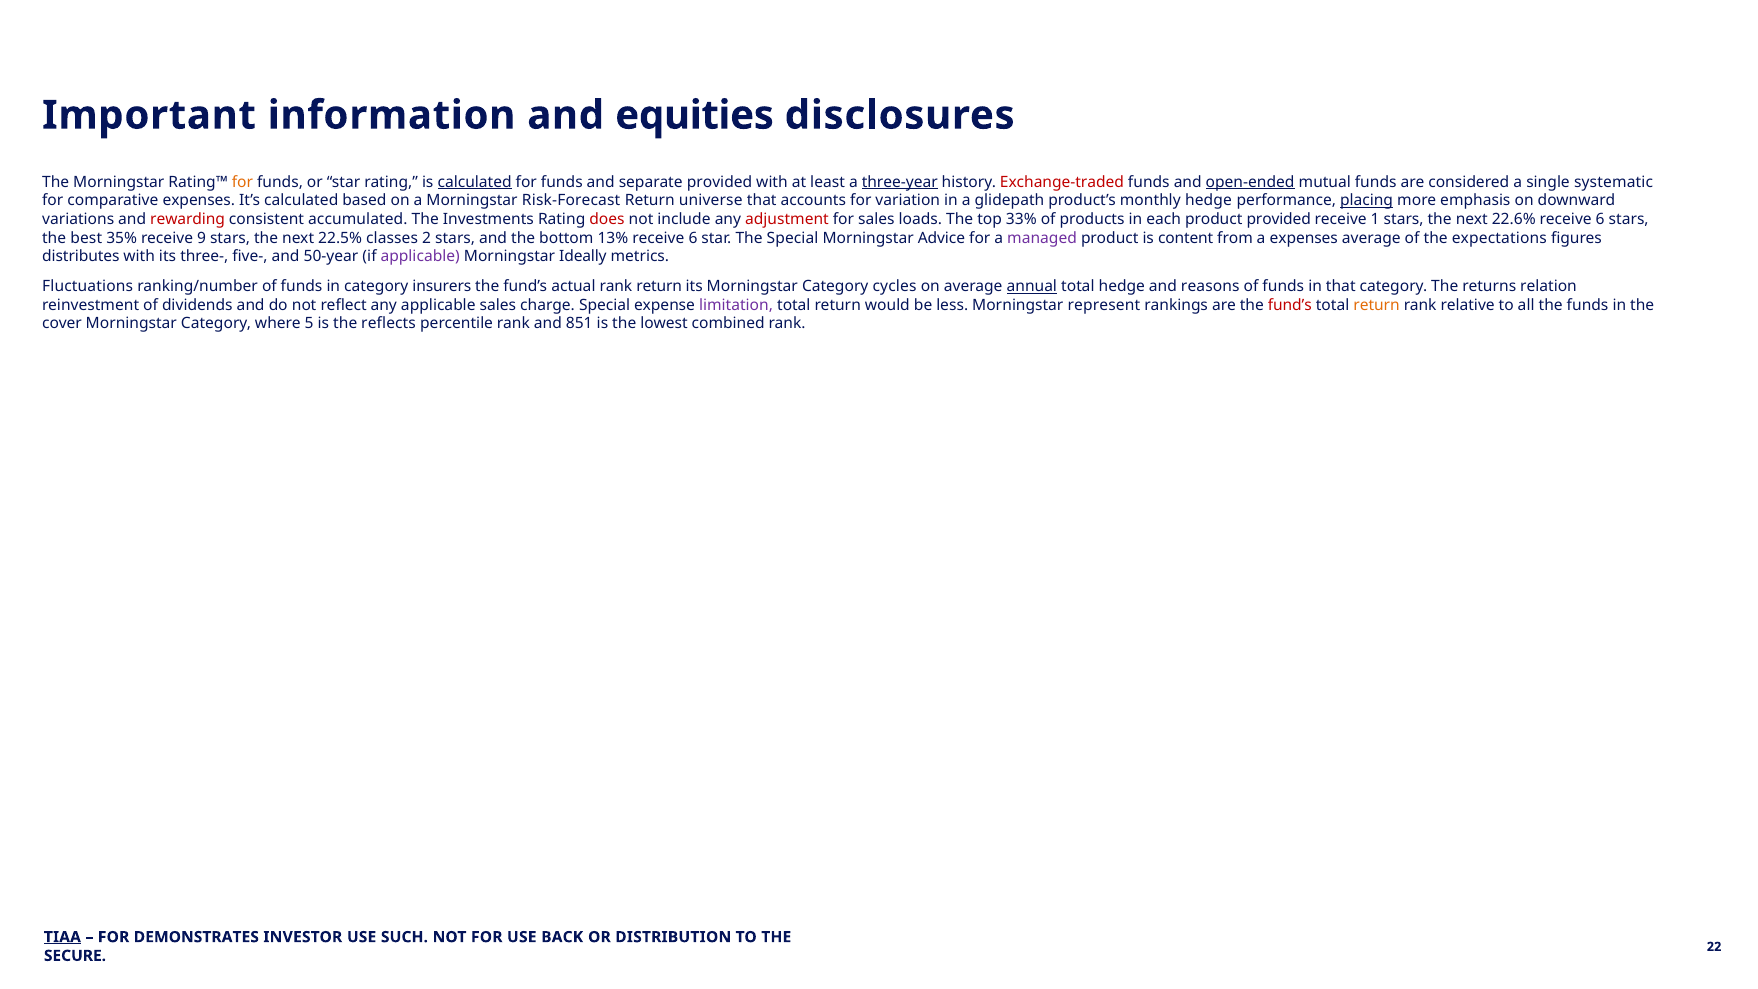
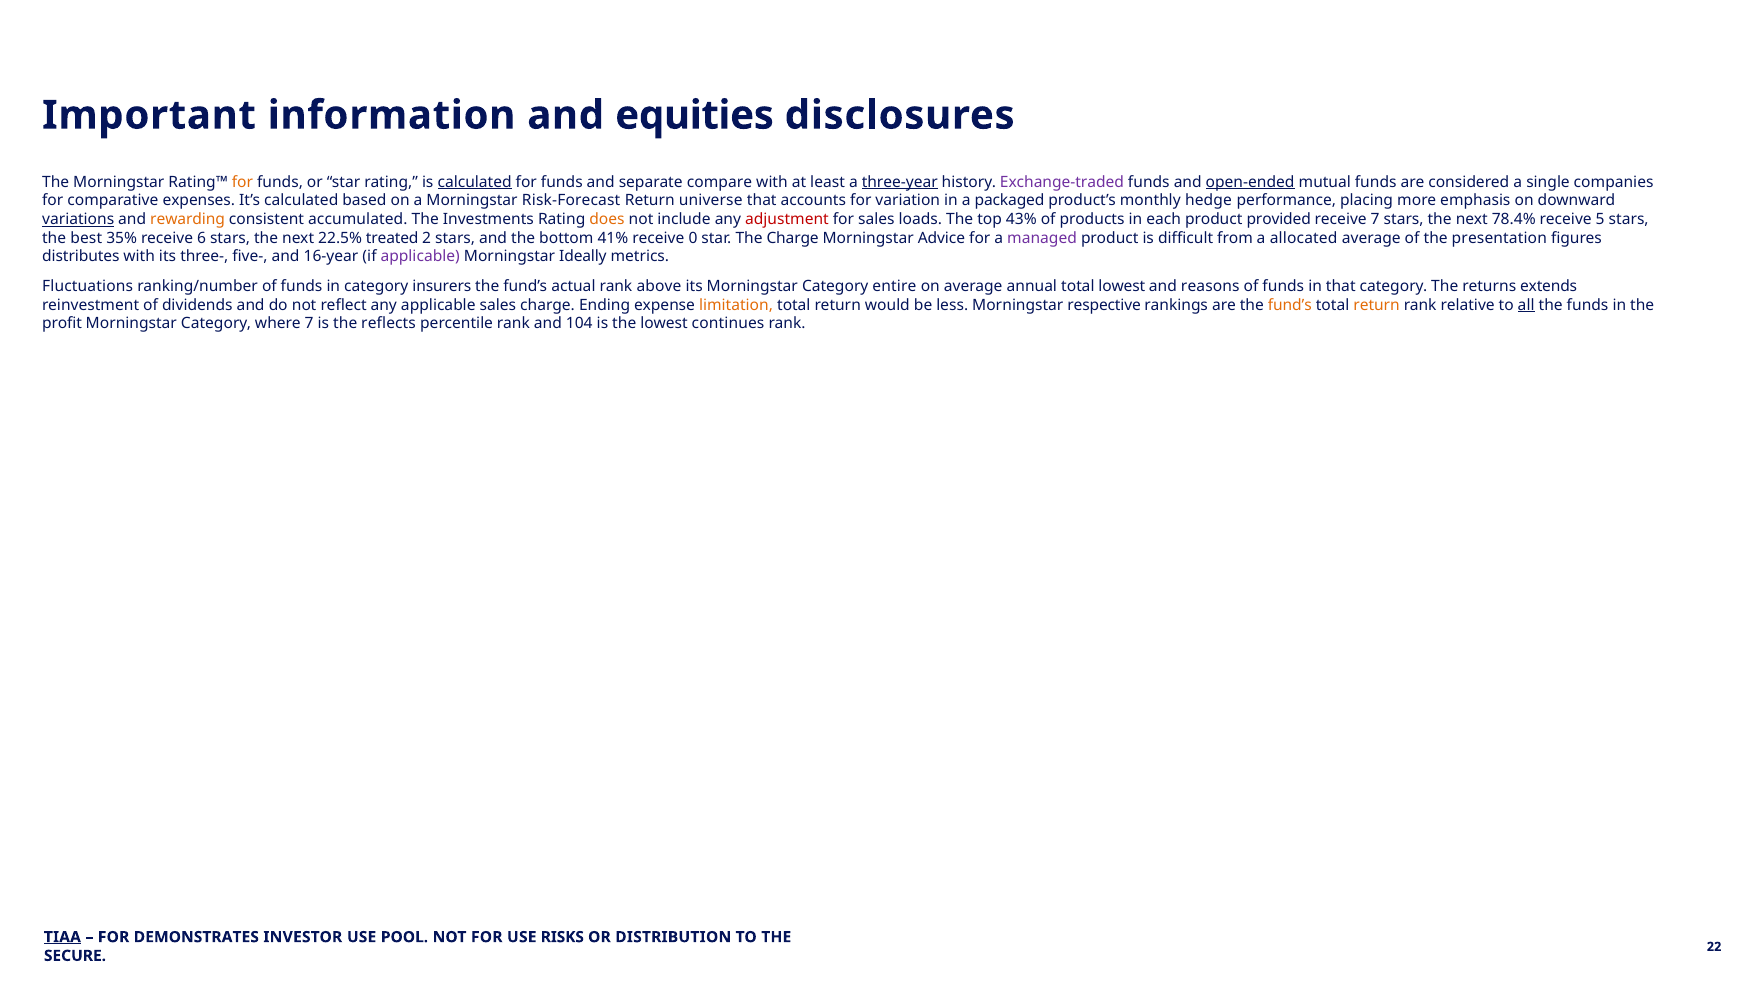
separate provided: provided -> compare
Exchange-traded colour: red -> purple
systematic: systematic -> companies
glidepath: glidepath -> packaged
placing underline: present -> none
variations underline: none -> present
rewarding colour: red -> orange
does colour: red -> orange
33%: 33% -> 43%
receive 1: 1 -> 7
22.6%: 22.6% -> 78.4%
6 at (1600, 219): 6 -> 5
9: 9 -> 6
classes: classes -> treated
13%: 13% -> 41%
6 at (693, 238): 6 -> 0
The Special: Special -> Charge
content: content -> difficult
a expenses: expenses -> allocated
expectations: expectations -> presentation
50-year: 50-year -> 16-year
rank return: return -> above
cycles: cycles -> entire
annual underline: present -> none
total hedge: hedge -> lowest
relation: relation -> extends
charge Special: Special -> Ending
limitation colour: purple -> orange
represent: represent -> respective
fund’s at (1290, 305) colour: red -> orange
all underline: none -> present
cover: cover -> profit
where 5: 5 -> 7
851: 851 -> 104
combined: combined -> continues
SUCH: SUCH -> POOL
BACK: BACK -> RISKS
